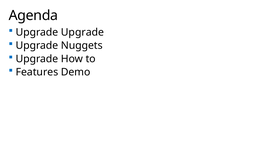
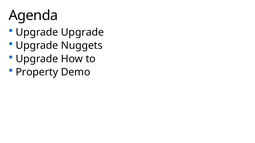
Features: Features -> Property
